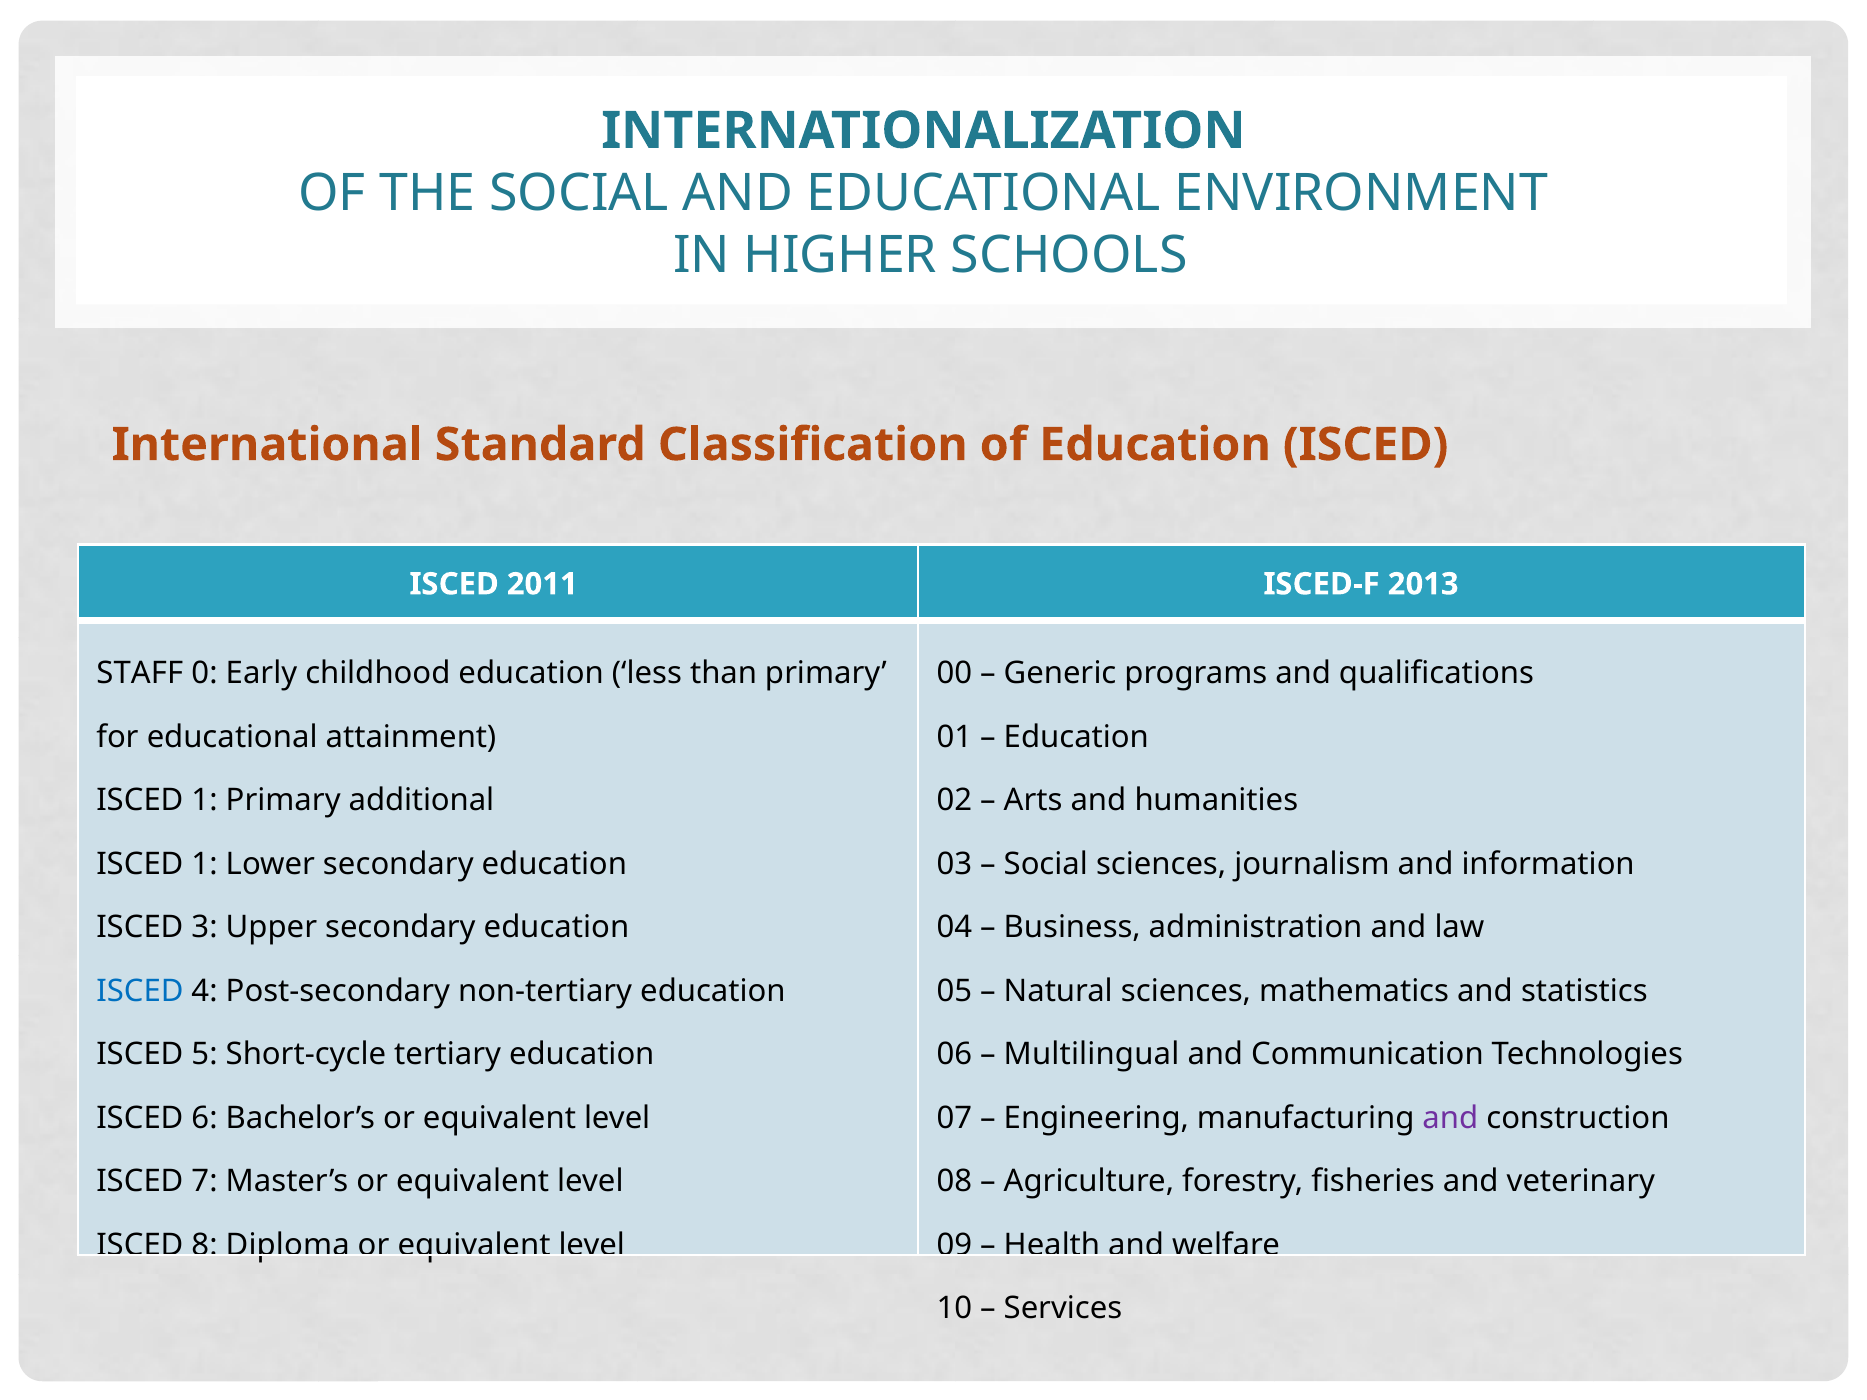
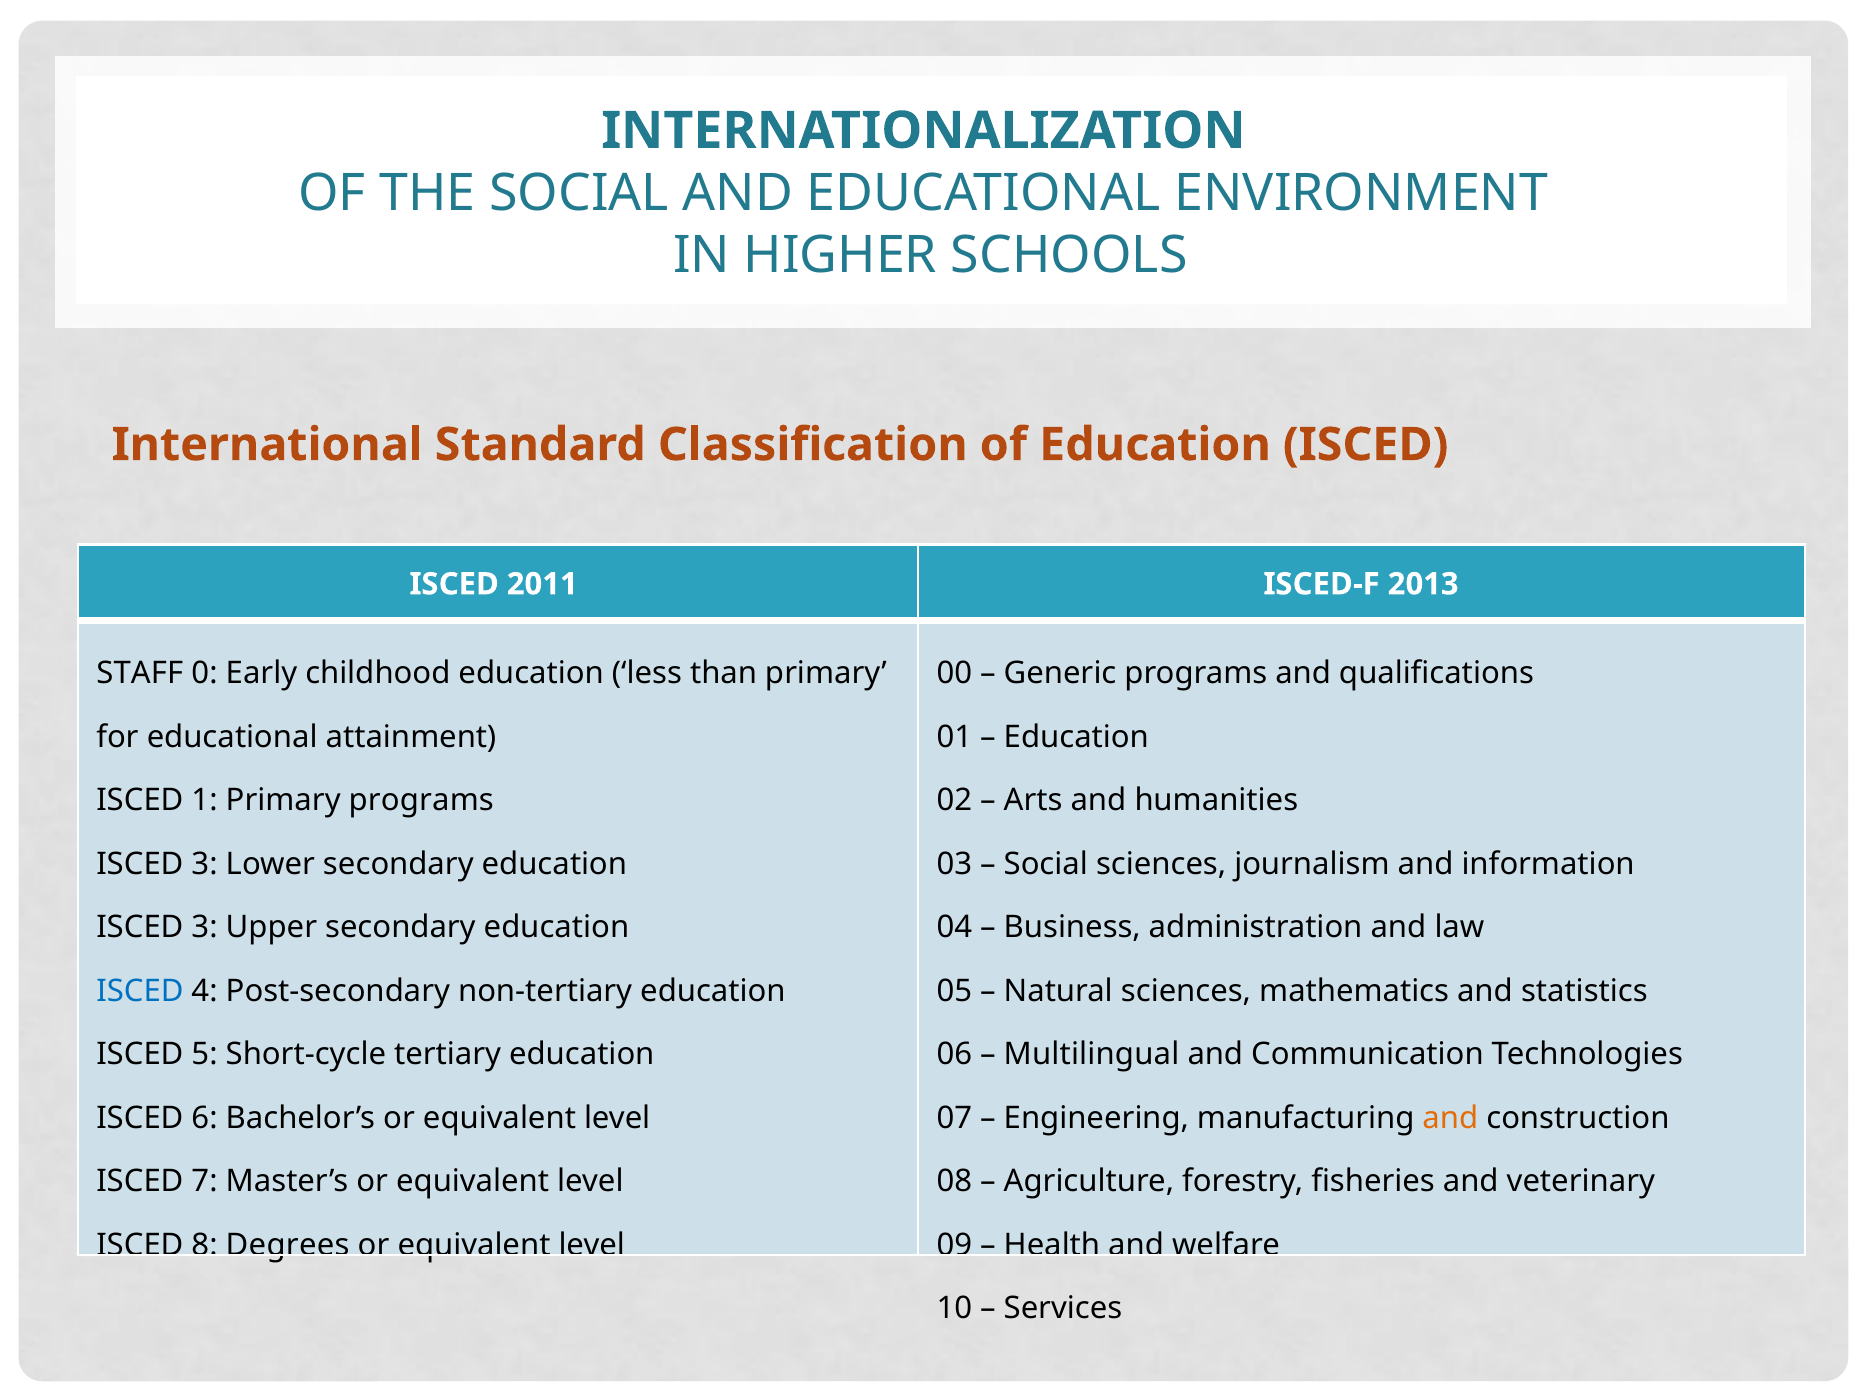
Primary additional: additional -> programs
1 at (205, 864): 1 -> 3
and at (1450, 1118) colour: purple -> orange
Diploma: Diploma -> Degrees
